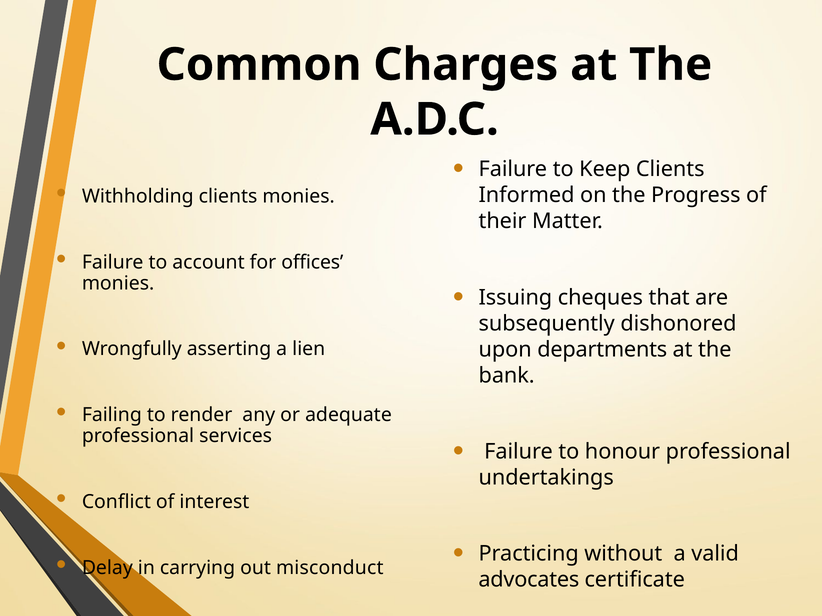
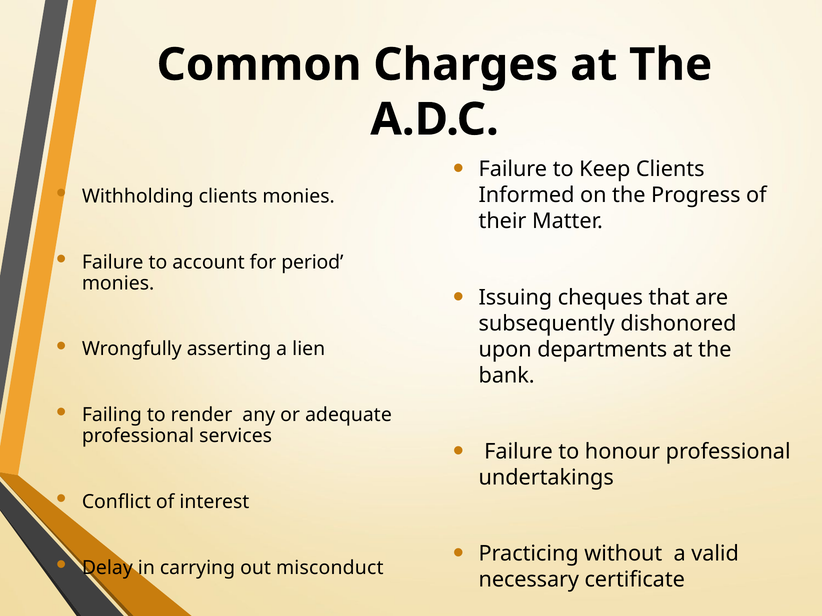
offices: offices -> period
advocates: advocates -> necessary
